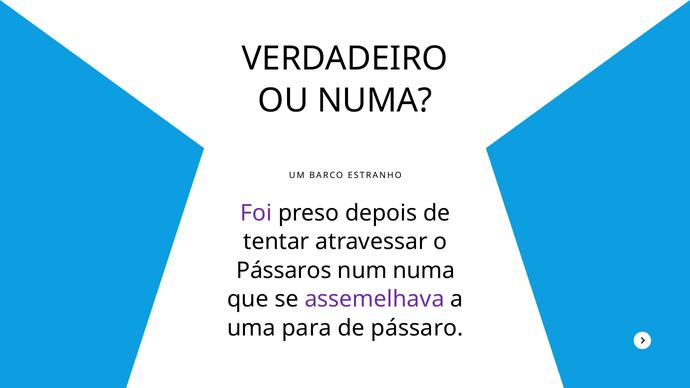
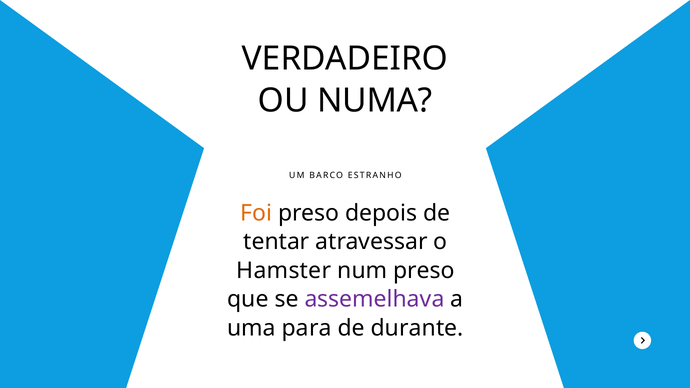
Foi colour: purple -> orange
Pássaros: Pássaros -> Hamster
num numa: numa -> preso
pássaro: pássaro -> durante
